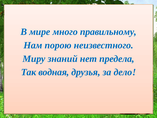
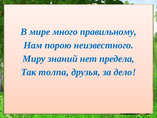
водная: водная -> толпа
